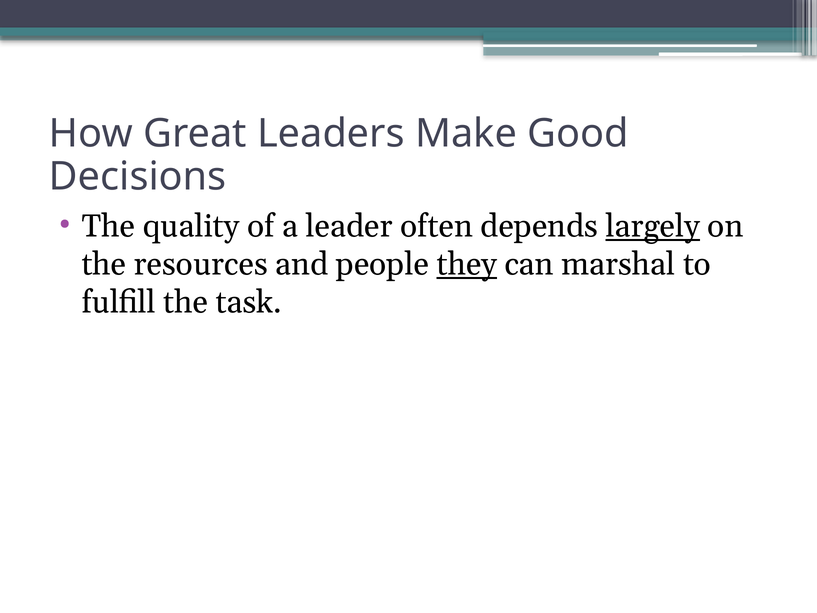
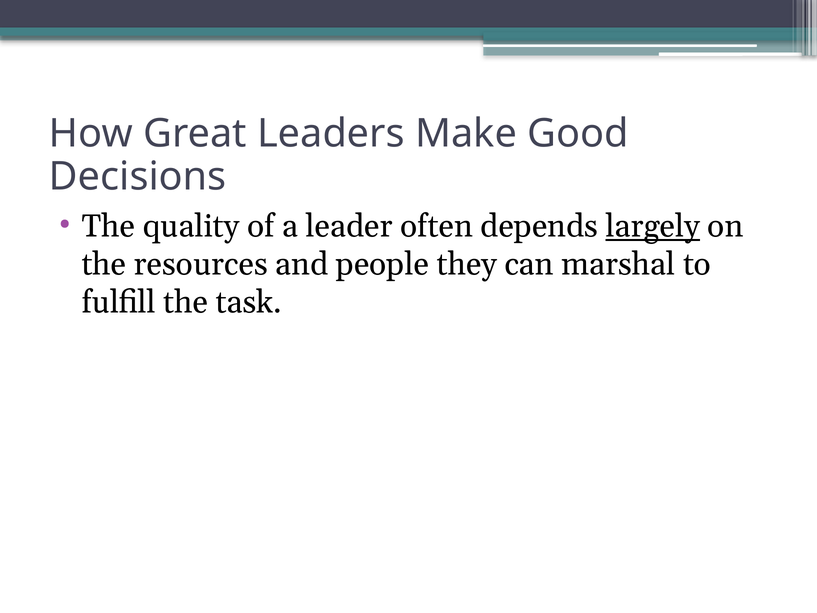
they underline: present -> none
